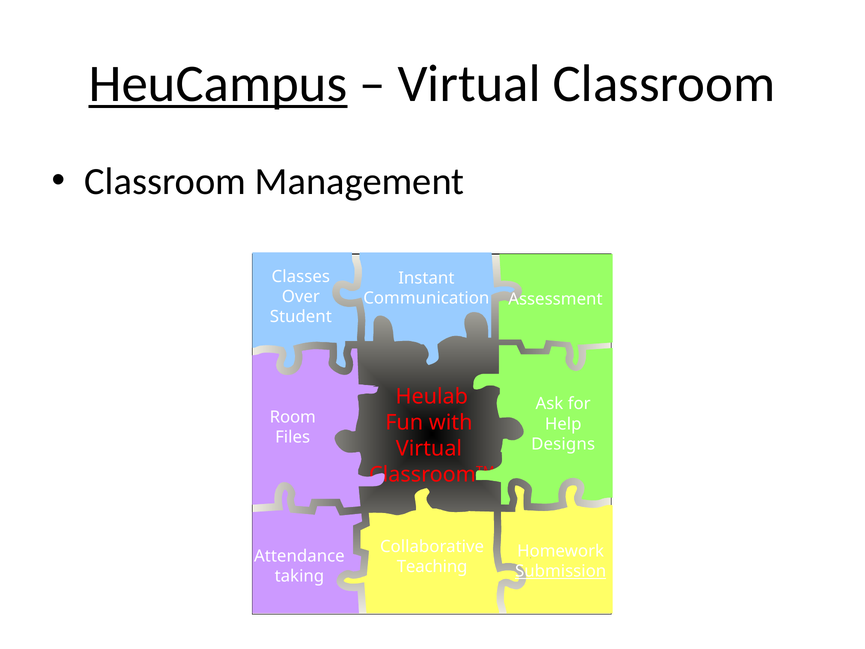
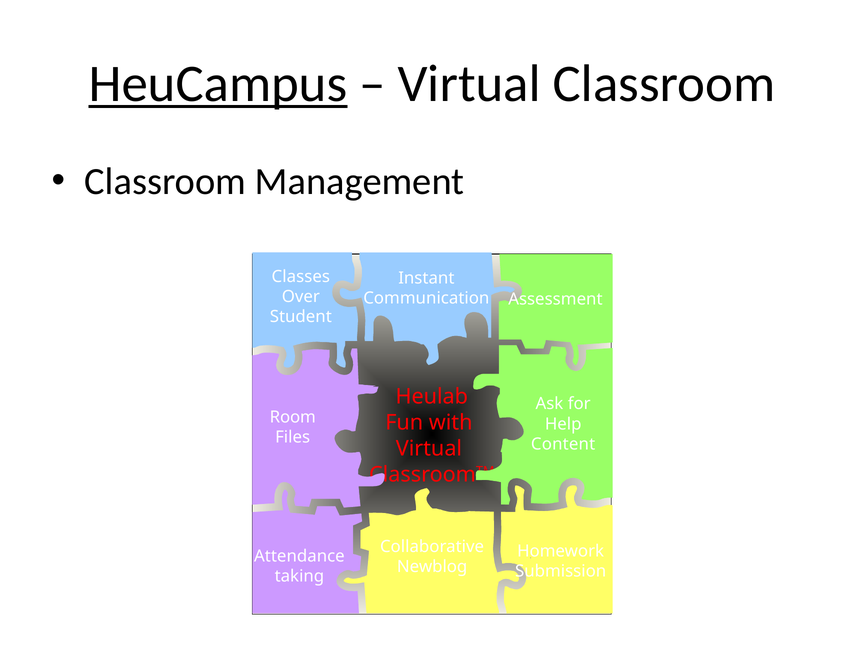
Designs: Designs -> Content
Teaching: Teaching -> Newblog
Submission underline: present -> none
